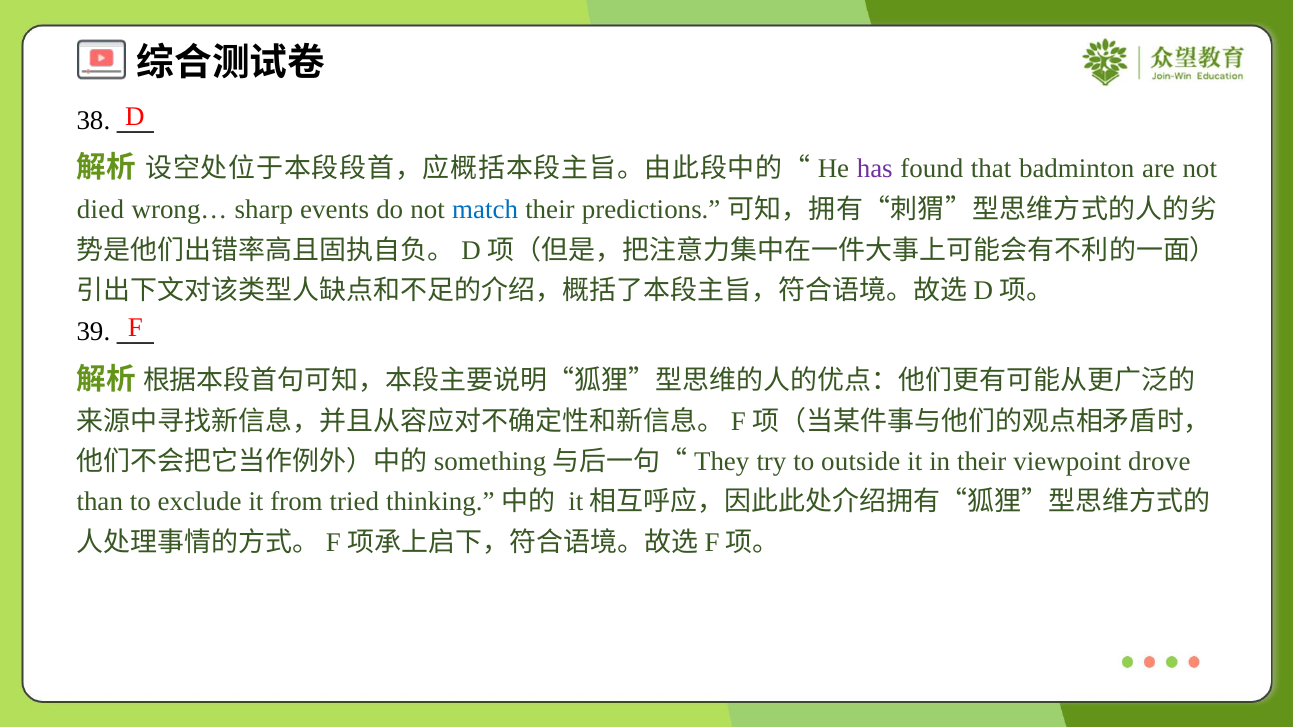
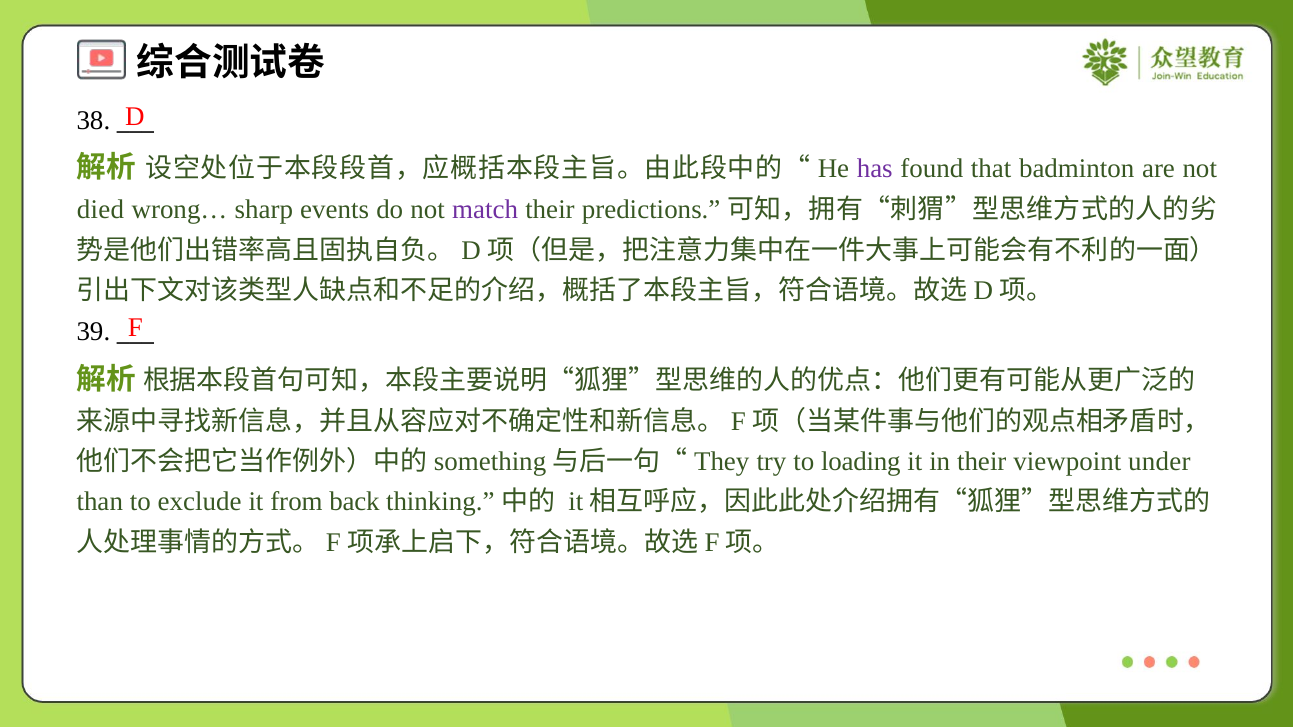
match colour: blue -> purple
outside: outside -> loading
drove: drove -> under
tried: tried -> back
